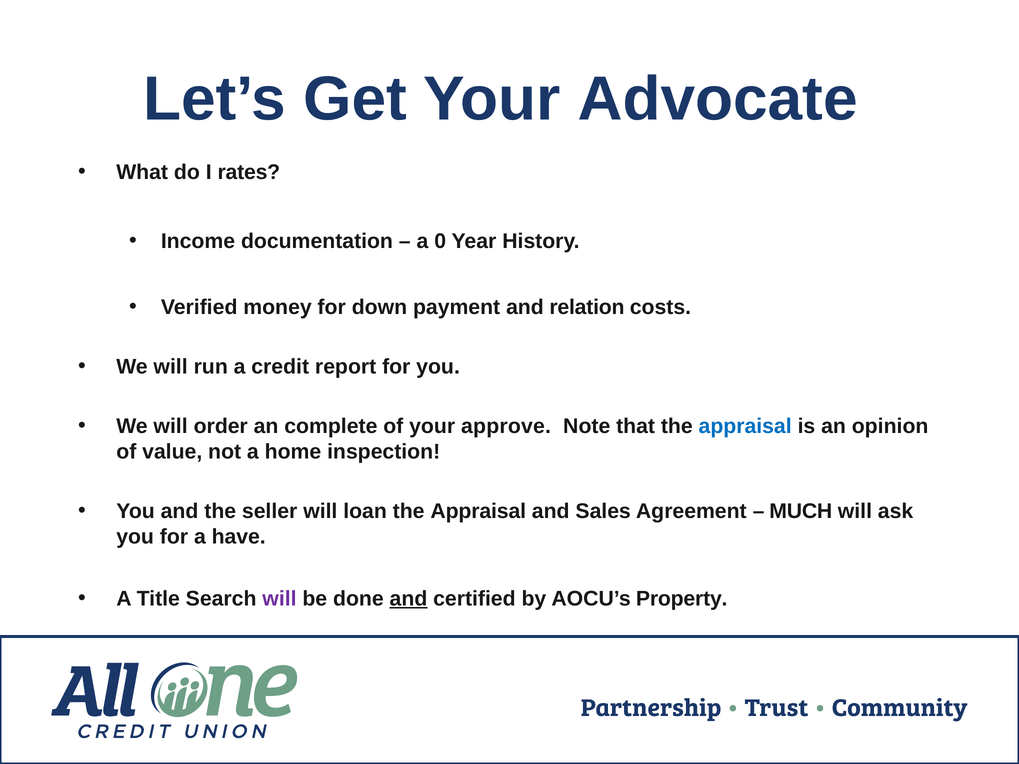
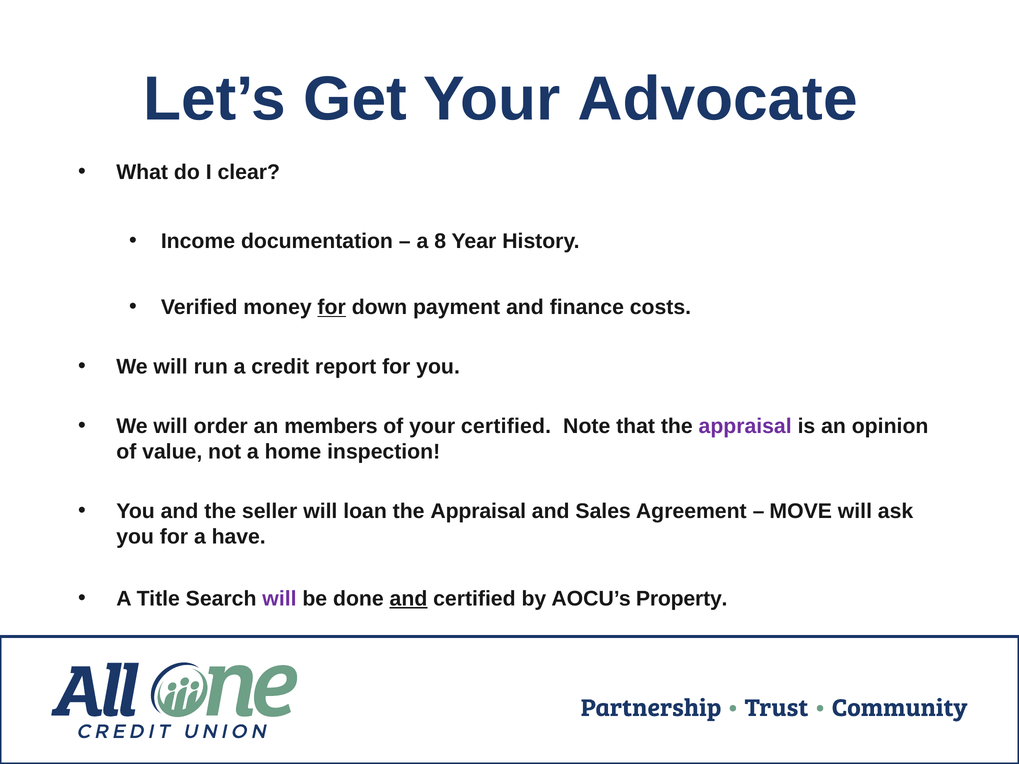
rates: rates -> clear
0: 0 -> 8
for at (332, 308) underline: none -> present
relation: relation -> finance
complete: complete -> members
your approve: approve -> certified
appraisal at (745, 426) colour: blue -> purple
MUCH: MUCH -> MOVE
